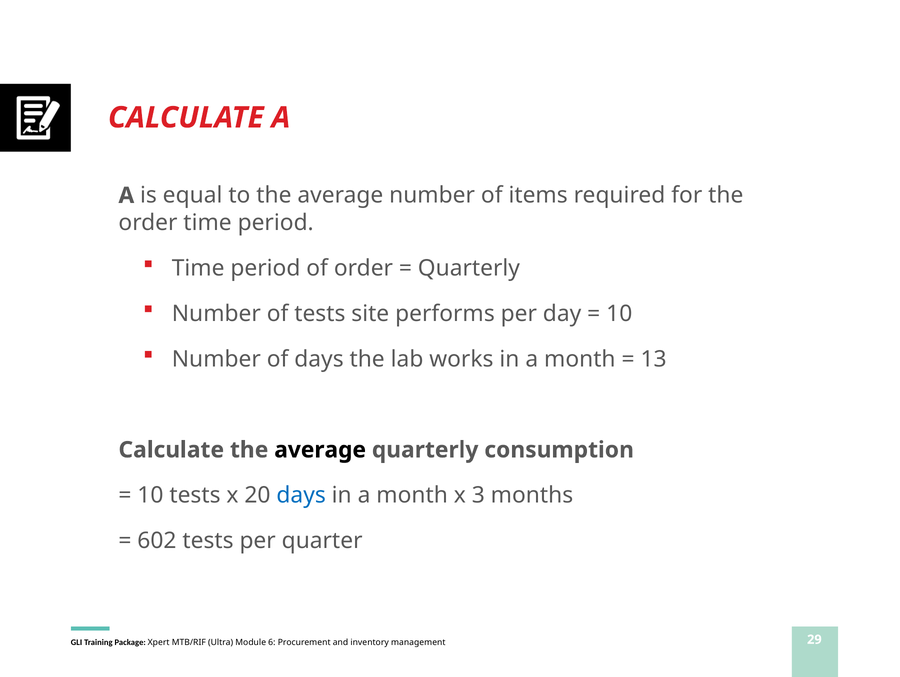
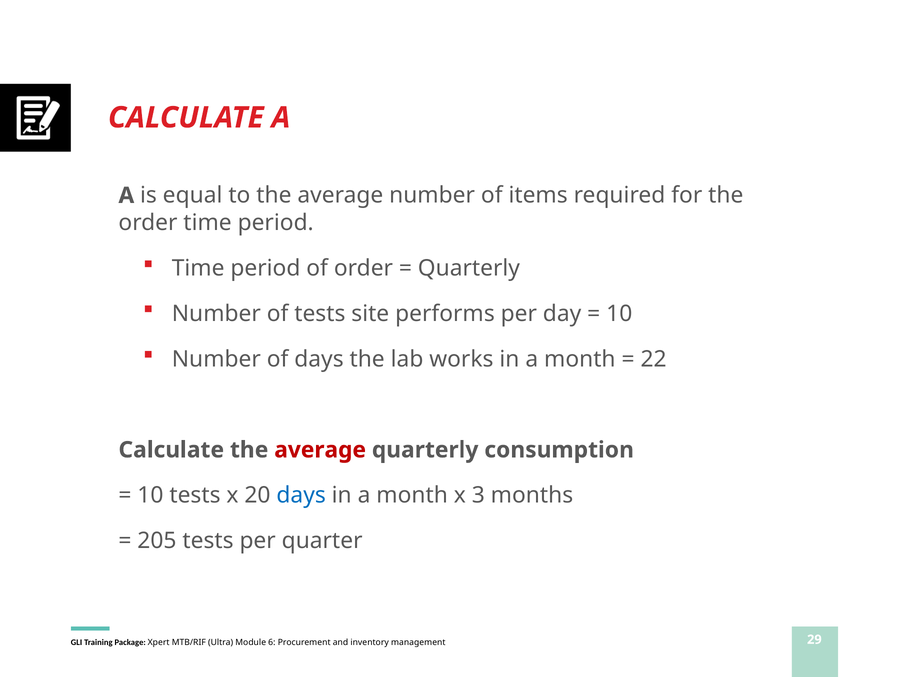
13: 13 -> 22
average at (320, 450) colour: black -> red
602: 602 -> 205
